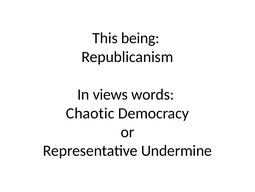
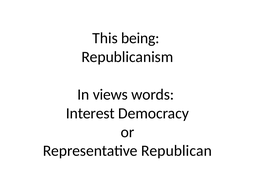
Chaotic: Chaotic -> Interest
Undermine: Undermine -> Republican
